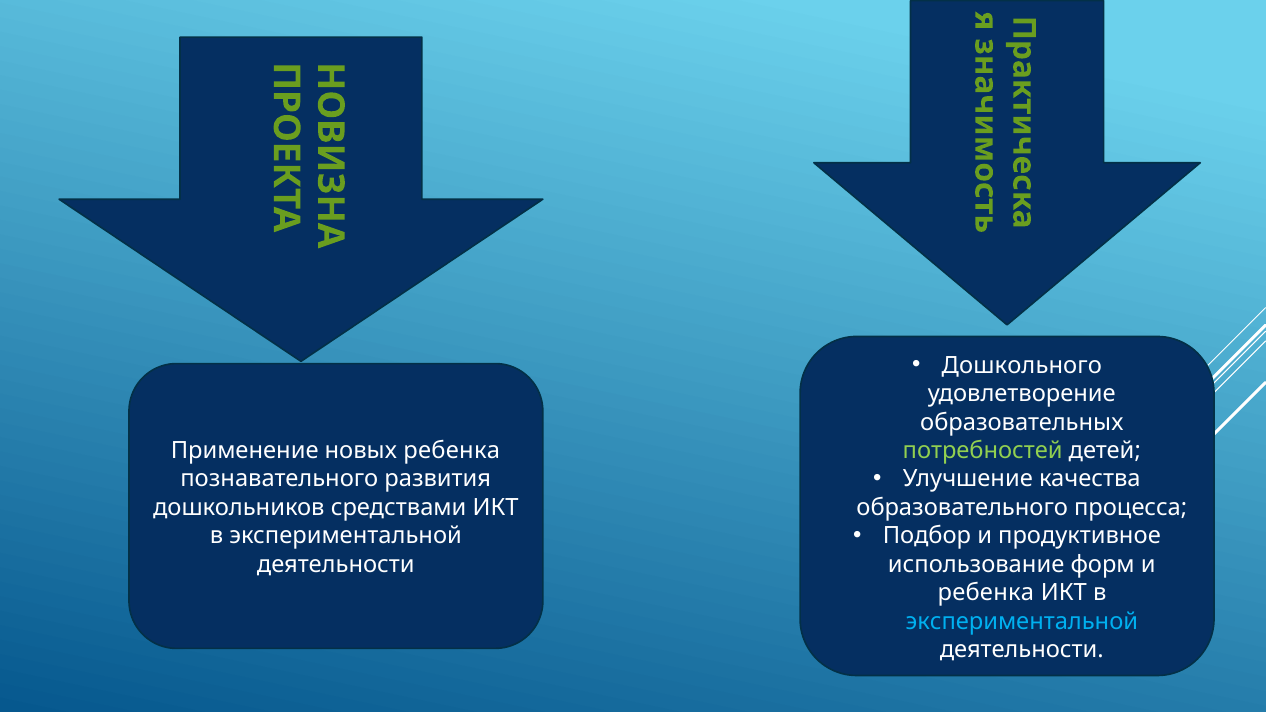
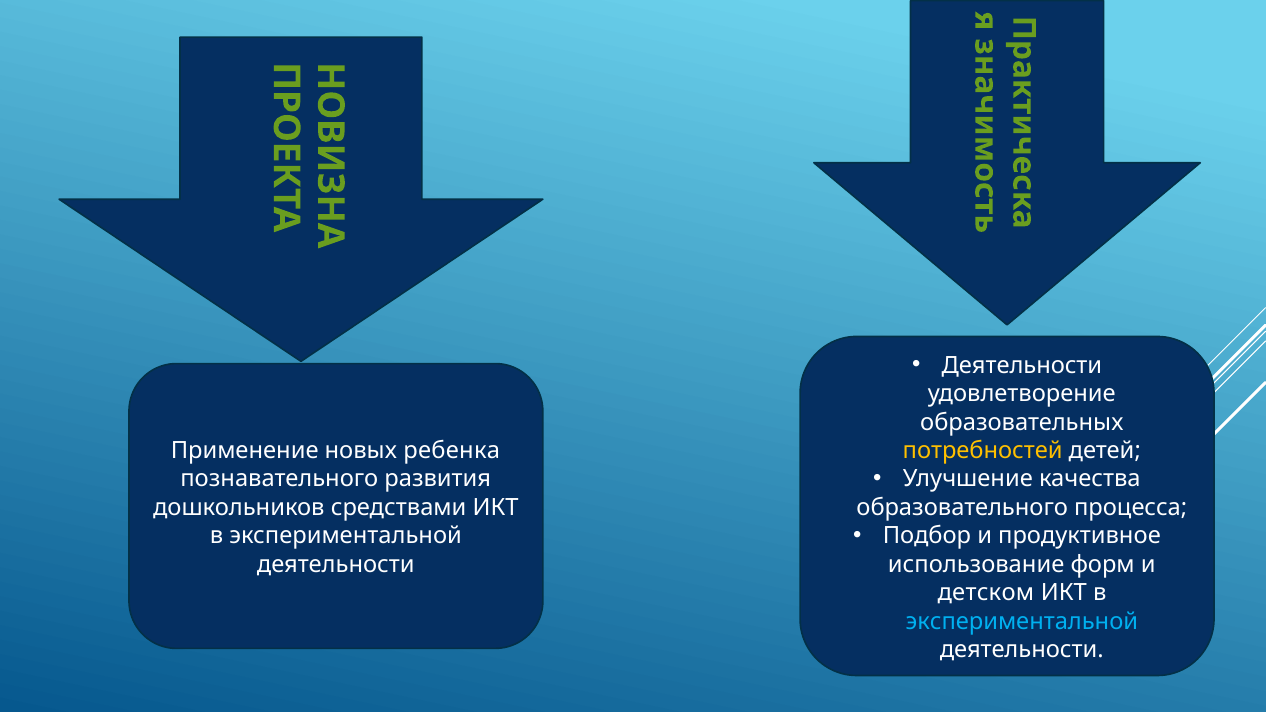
Дошкольного at (1022, 365): Дошкольного -> Деятельности
потребностей colour: light green -> yellow
ребенка at (986, 593): ребенка -> детском
